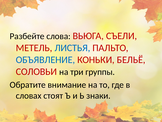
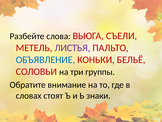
ЛИСТЬЯ colour: blue -> purple
